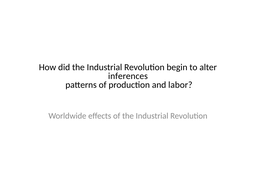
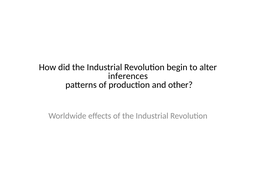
labor: labor -> other
